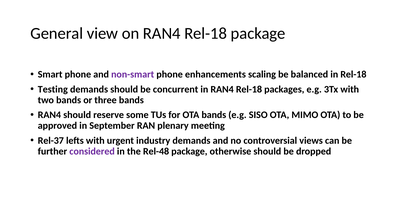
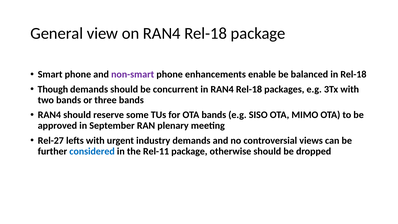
scaling: scaling -> enable
Testing: Testing -> Though
Rel-37: Rel-37 -> Rel-27
considered colour: purple -> blue
Rel-48: Rel-48 -> Rel-11
